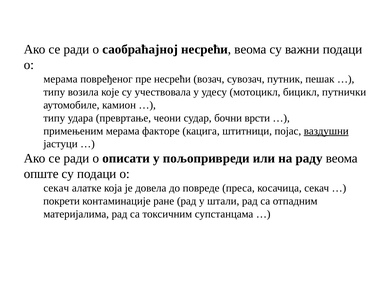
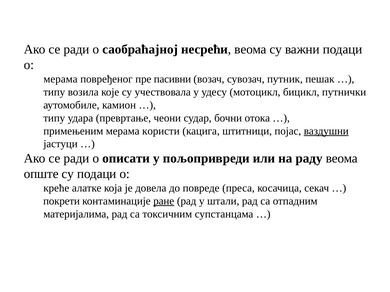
пре несрећи: несрећи -> пасивни
врсти: врсти -> отока
факторе: факторе -> користи
секач at (56, 188): секач -> креће
ране underline: none -> present
